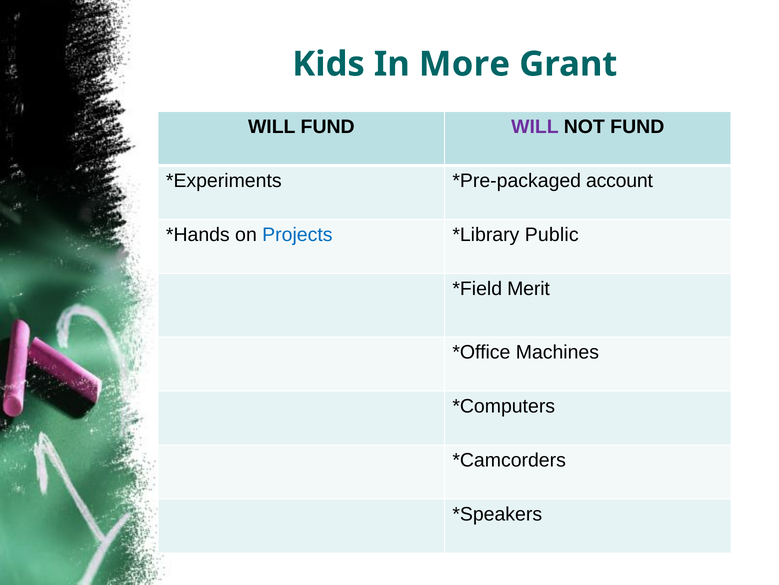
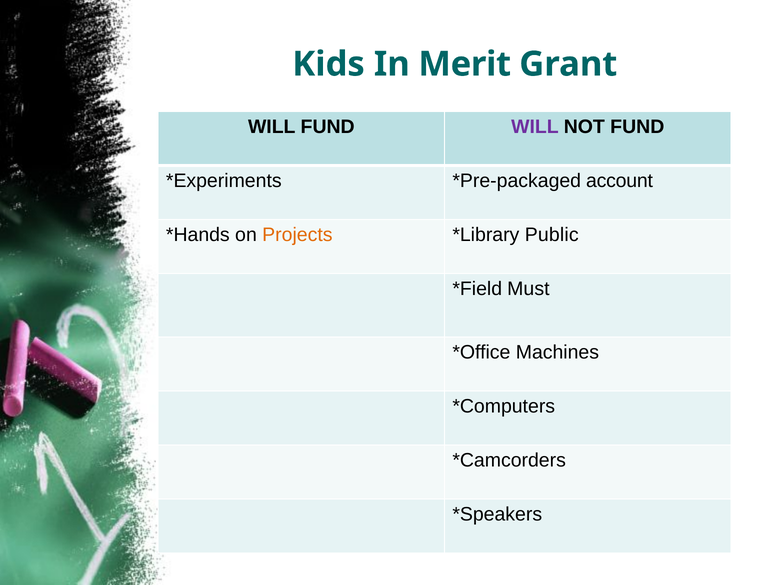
More: More -> Merit
Projects colour: blue -> orange
Merit: Merit -> Must
